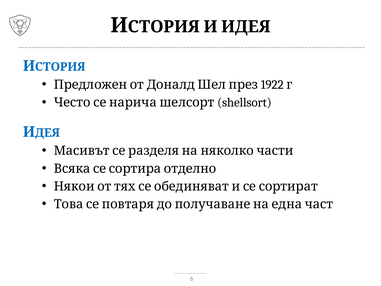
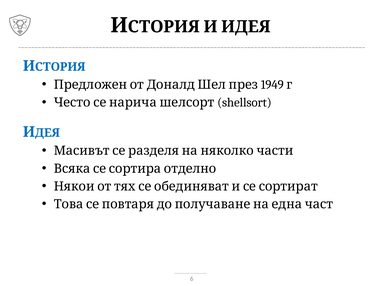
1922: 1922 -> 1949
